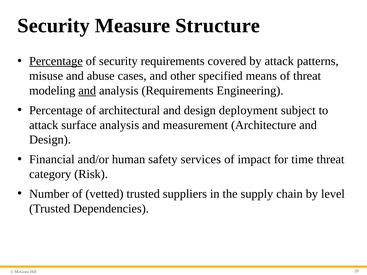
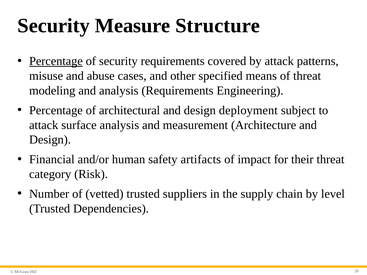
and at (87, 91) underline: present -> none
services: services -> artifacts
time: time -> their
